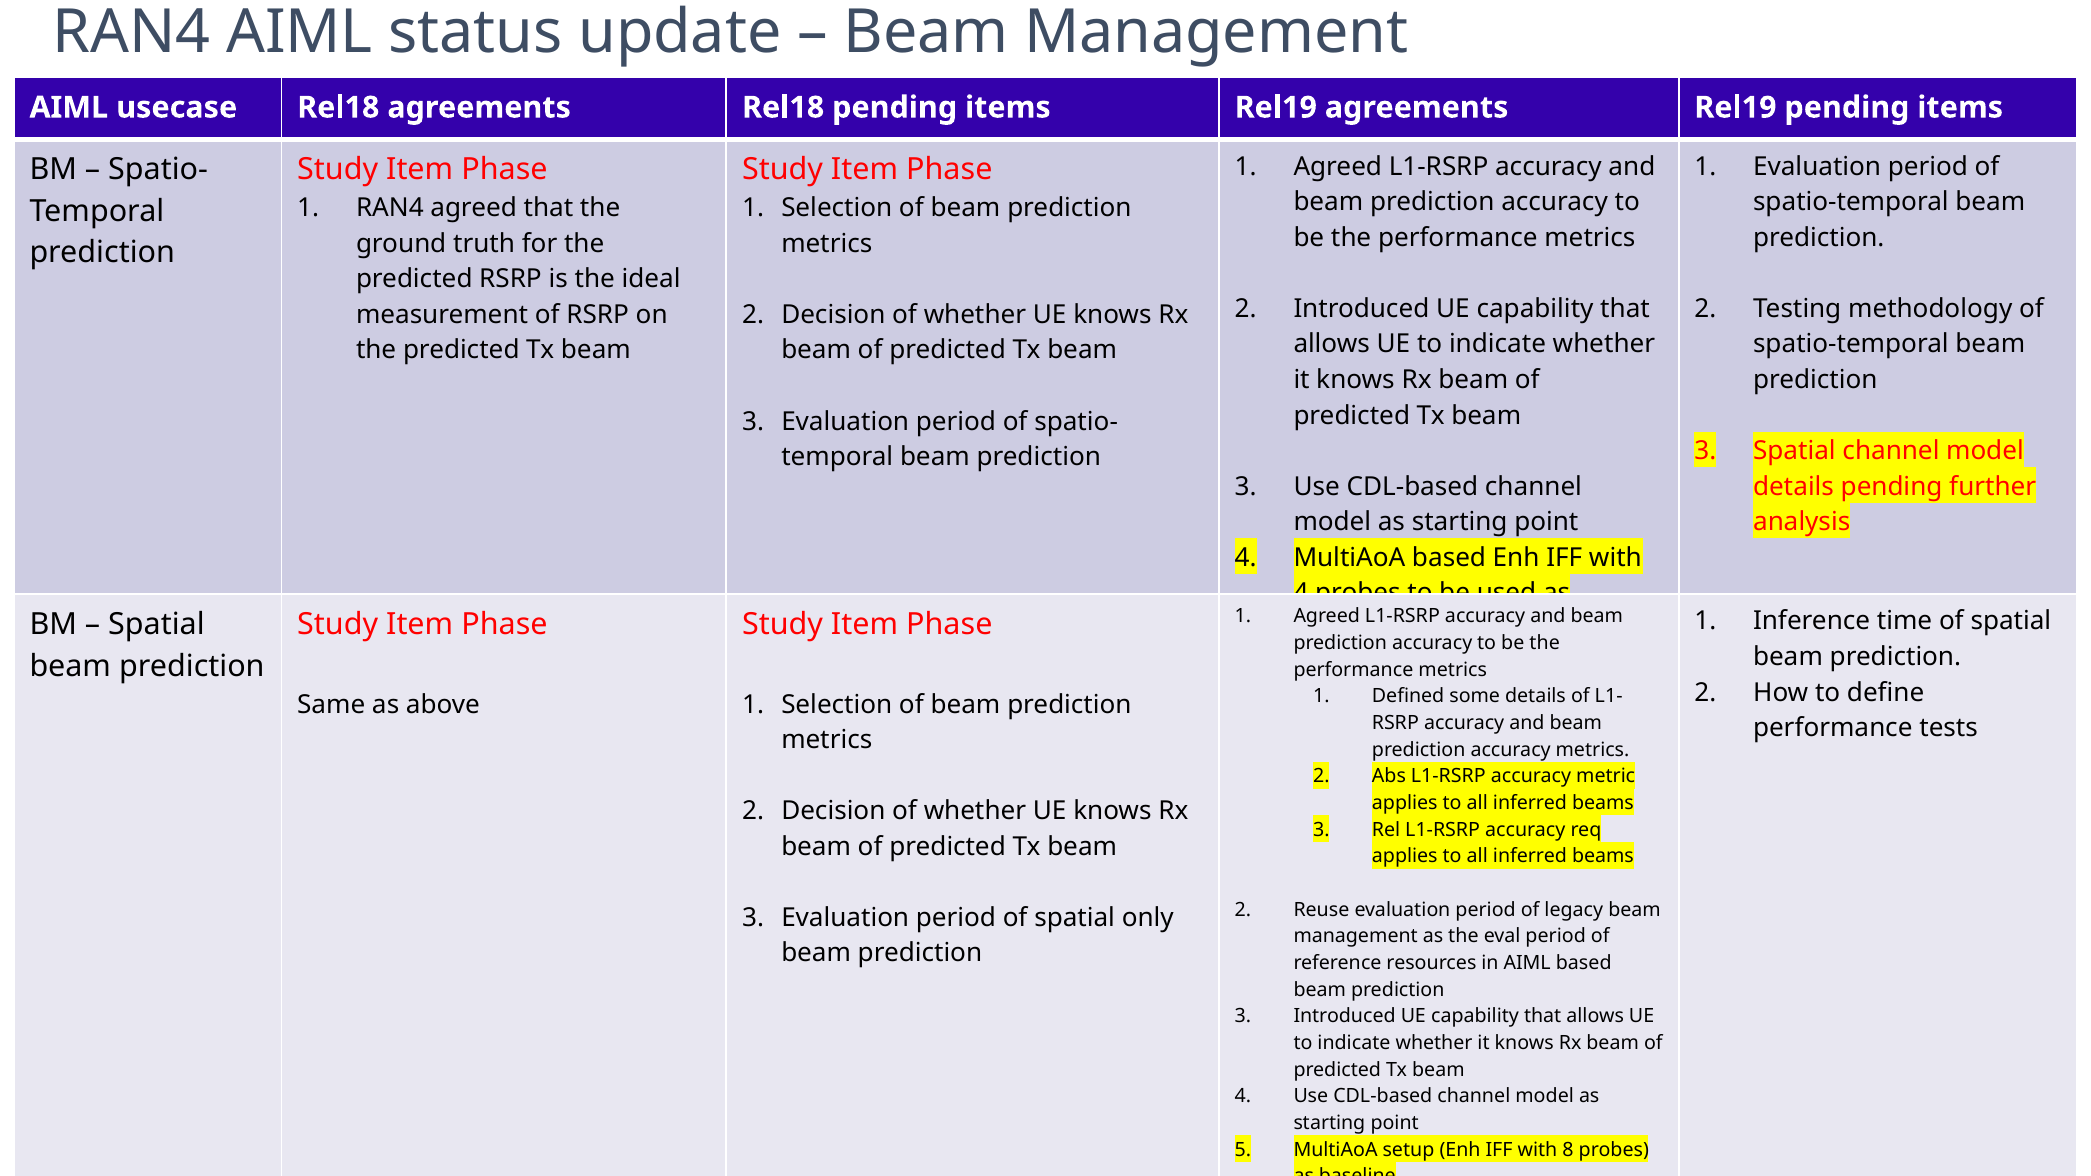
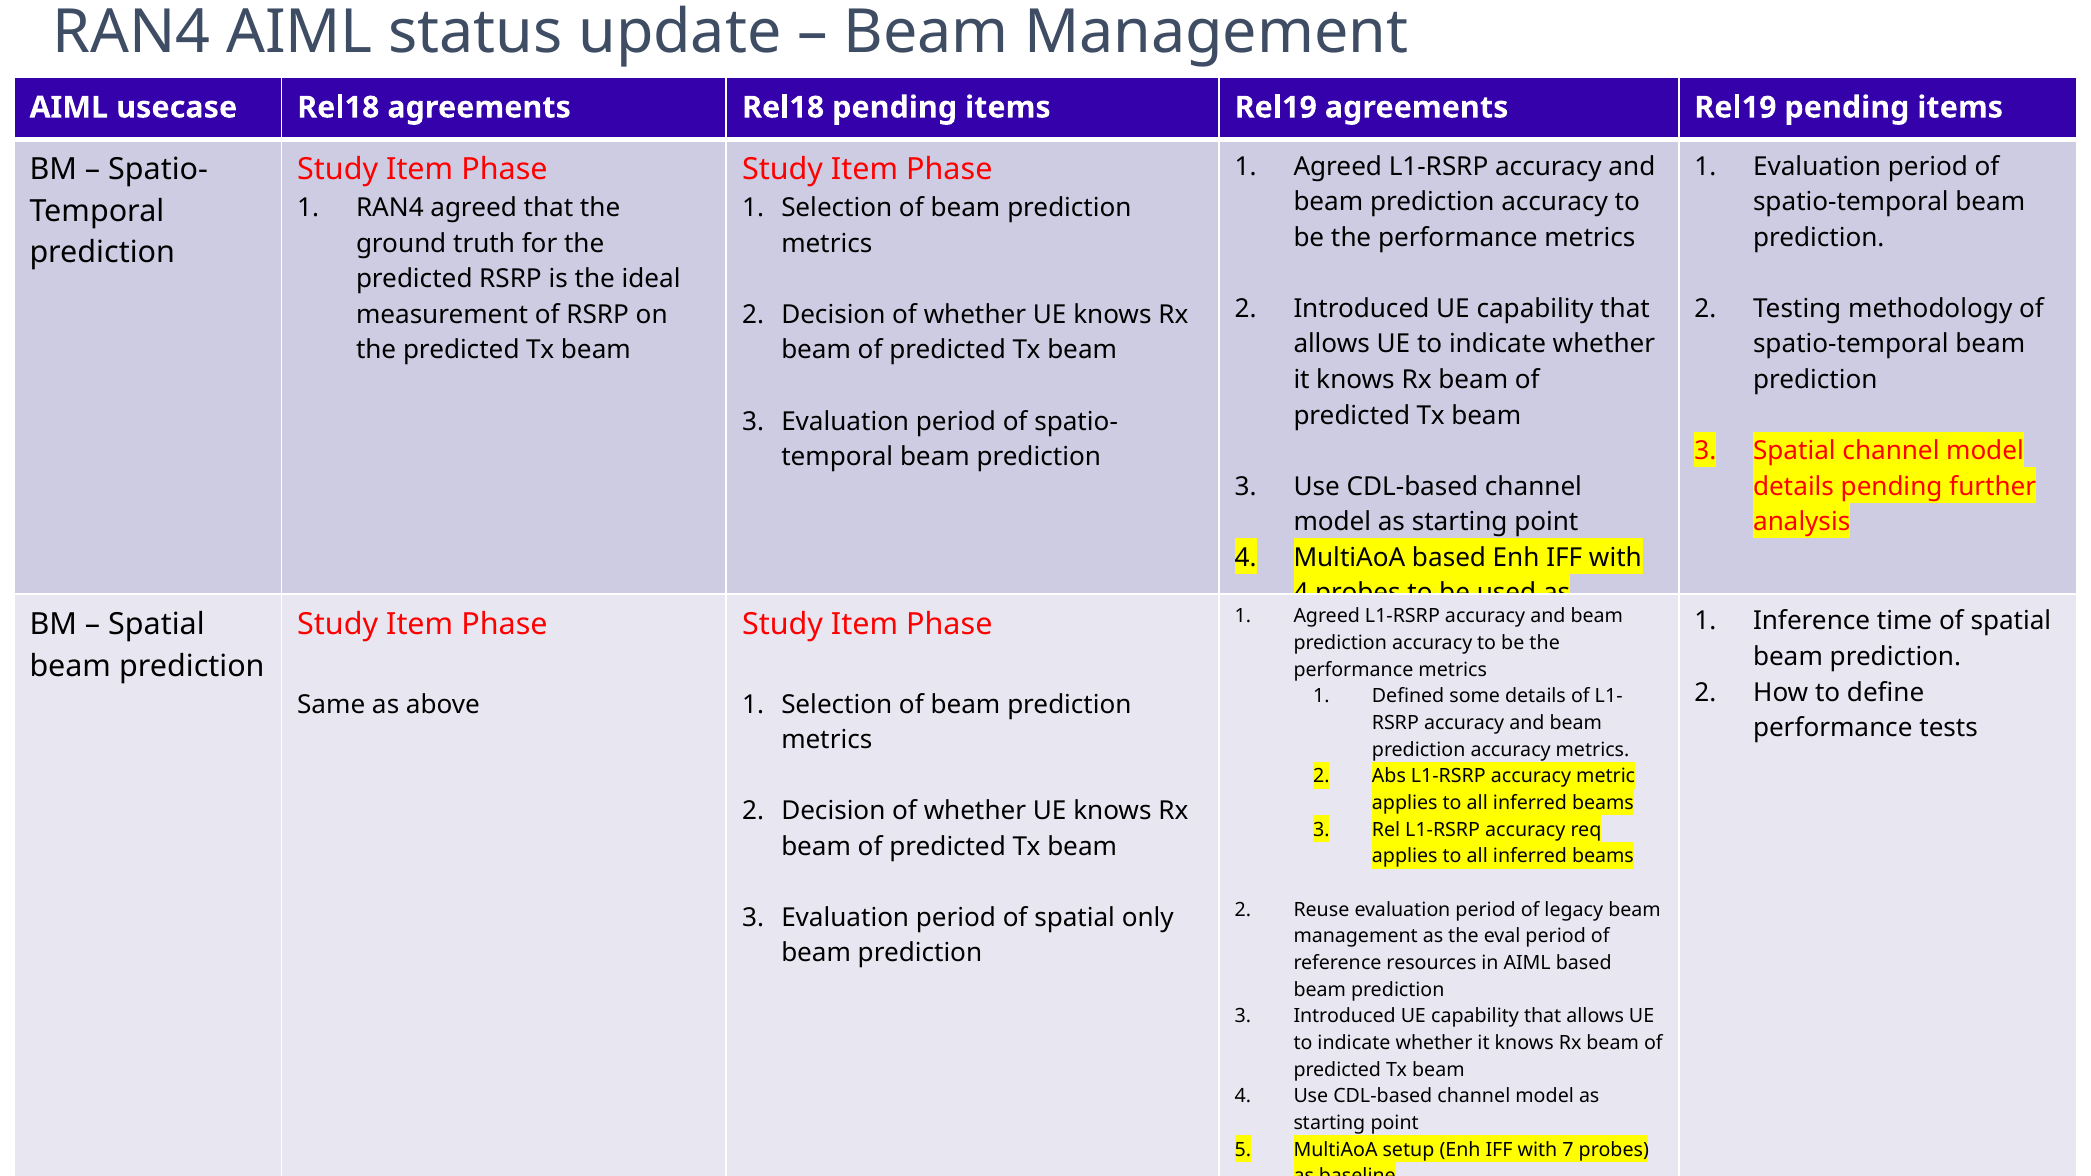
8: 8 -> 7
